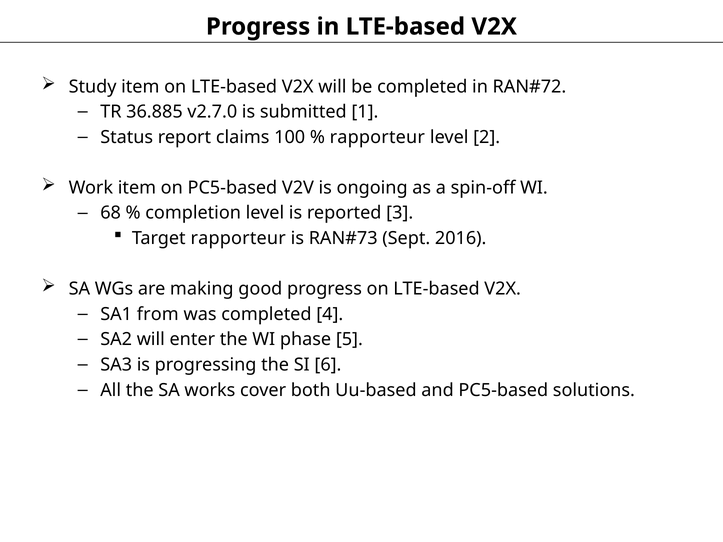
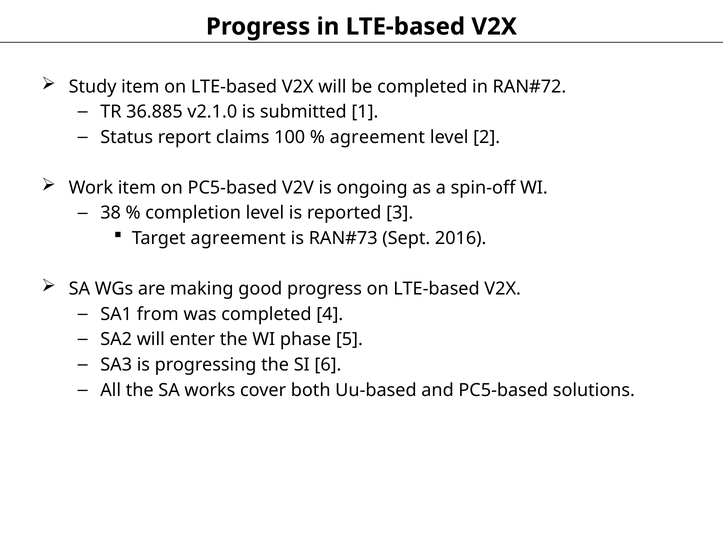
v2.7.0: v2.7.0 -> v2.1.0
rapporteur at (377, 137): rapporteur -> agreement
68: 68 -> 38
Target rapporteur: rapporteur -> agreement
